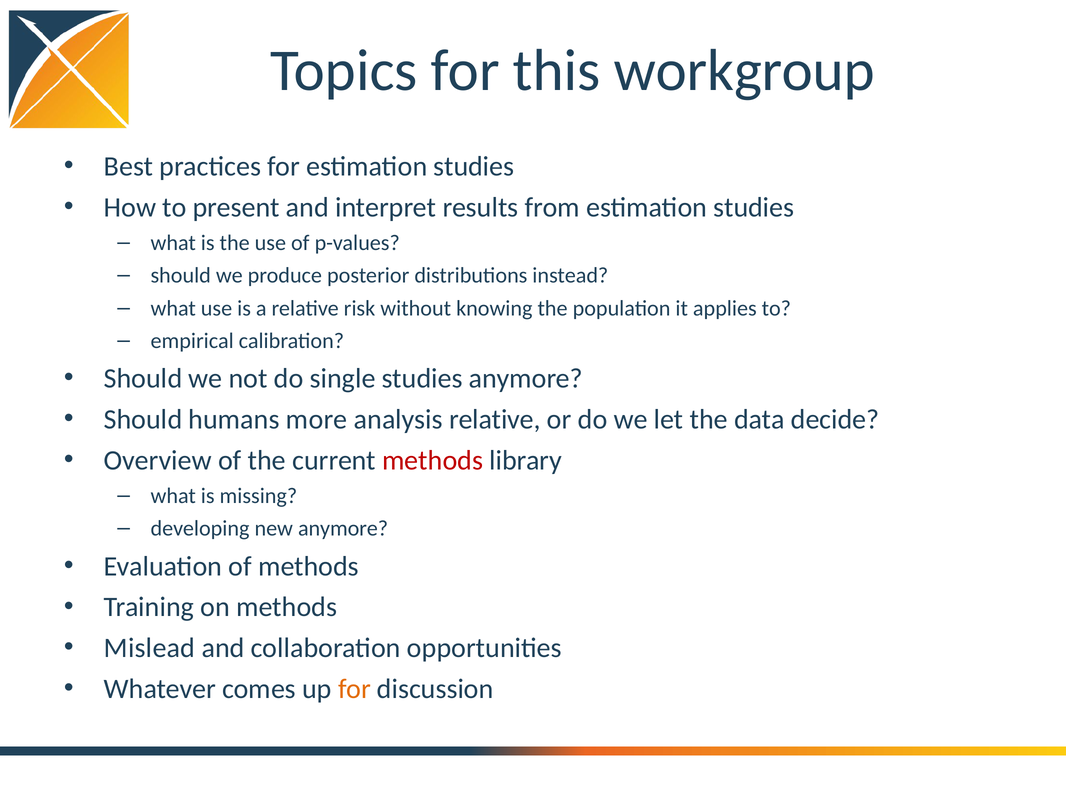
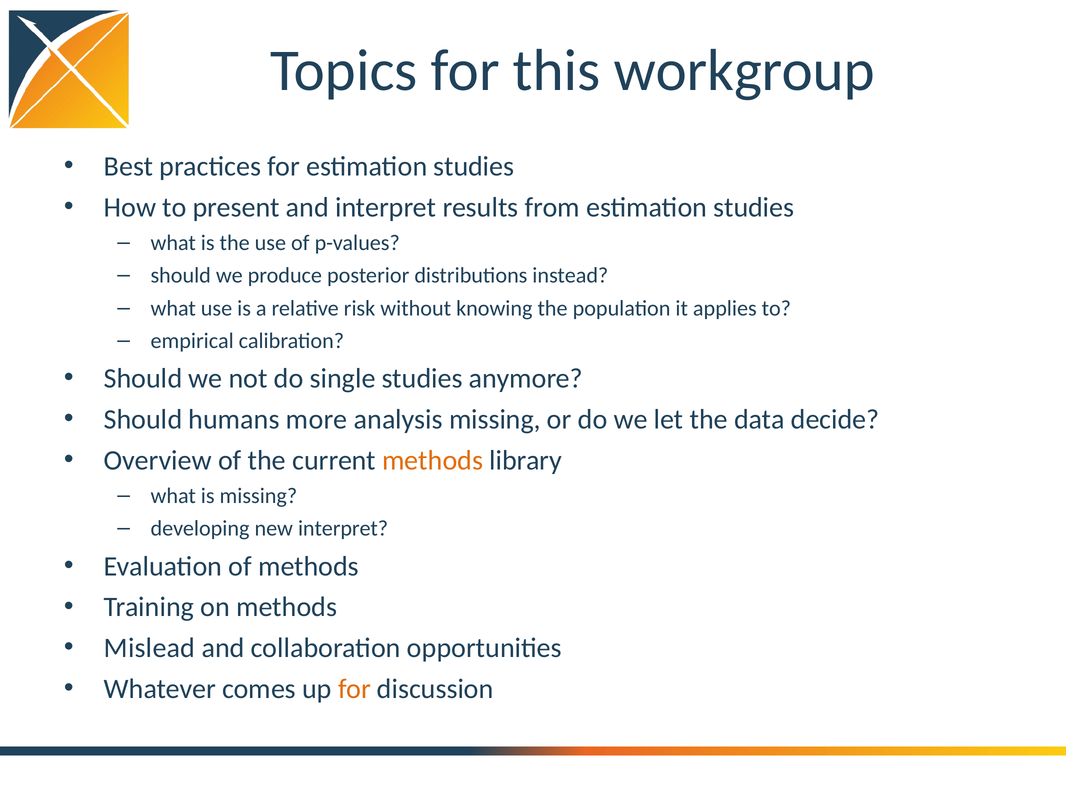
analysis relative: relative -> missing
methods at (433, 460) colour: red -> orange
new anymore: anymore -> interpret
